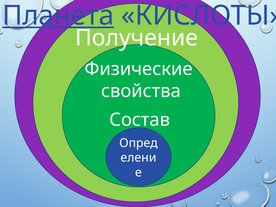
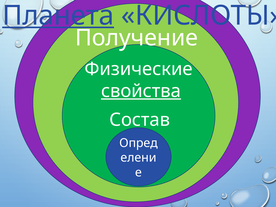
свойства underline: none -> present
